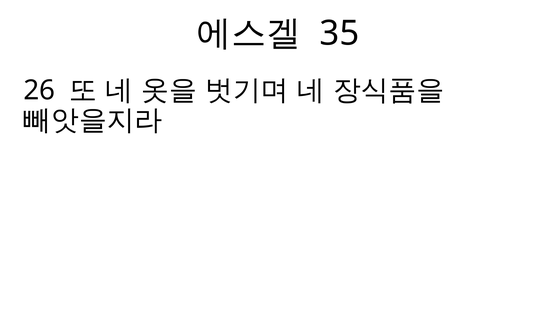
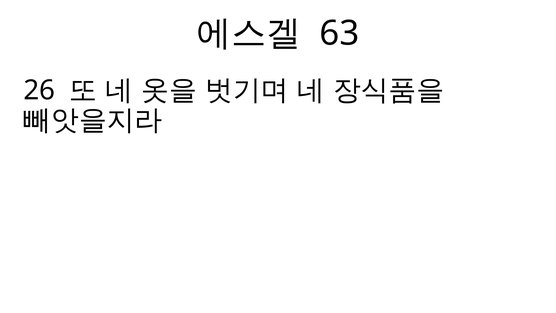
35: 35 -> 63
